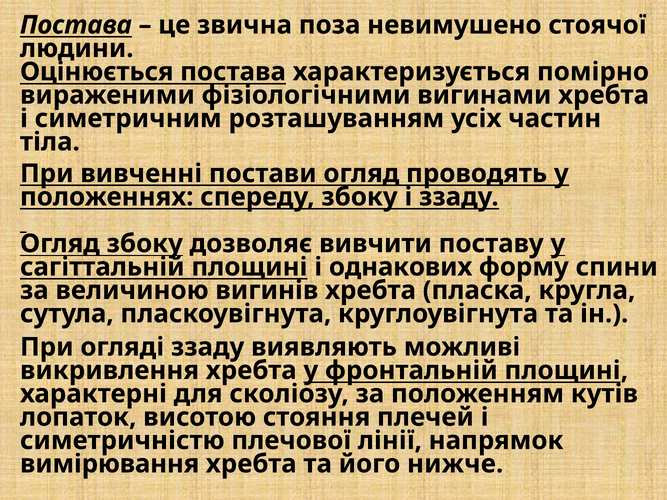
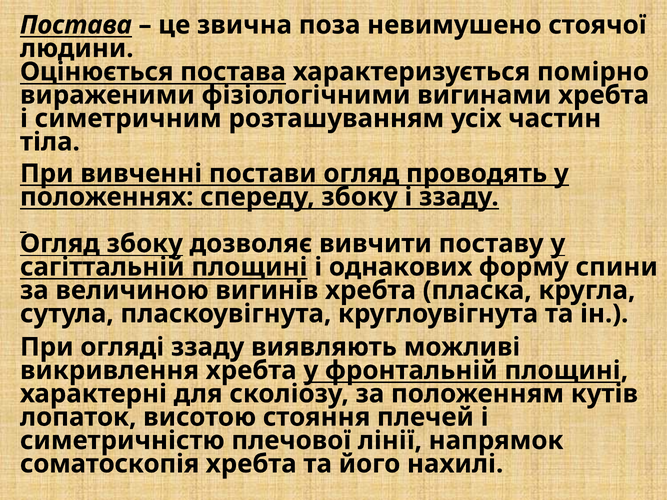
вимірювання: вимірювання -> соматоскопія
нижче: нижче -> нахилі
